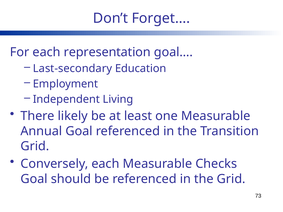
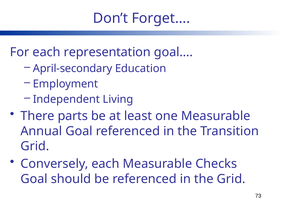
Last-secondary: Last-secondary -> April-secondary
likely: likely -> parts
